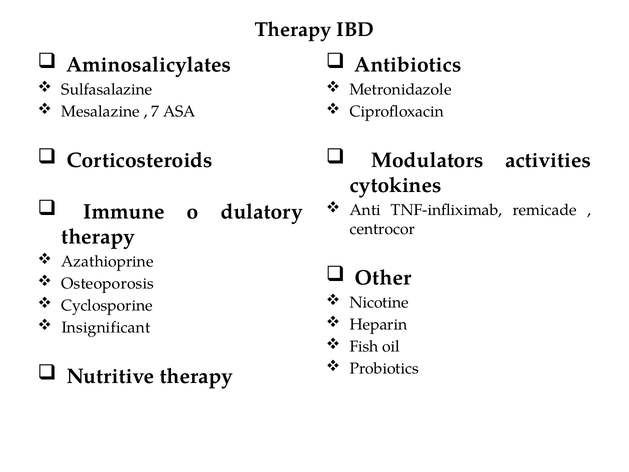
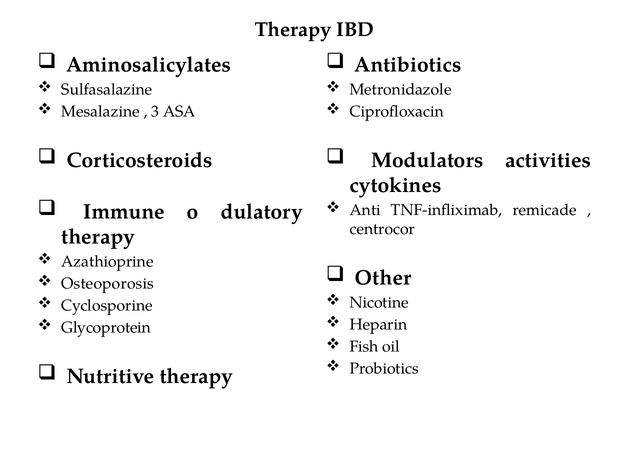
7: 7 -> 3
Insignificant: Insignificant -> Glycoprotein
